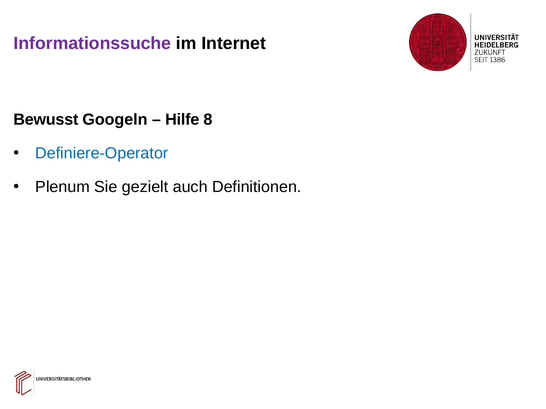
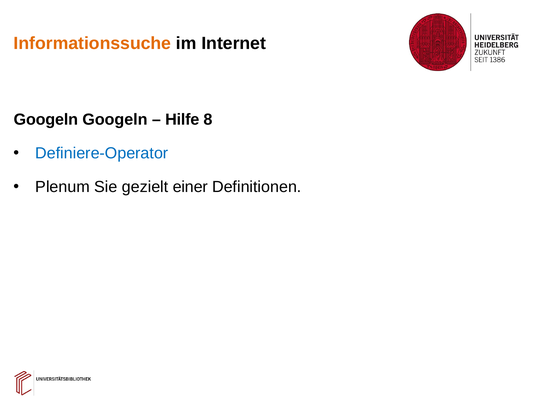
Informationssuche colour: purple -> orange
Bewusst at (46, 120): Bewusst -> Googeln
auch: auch -> einer
